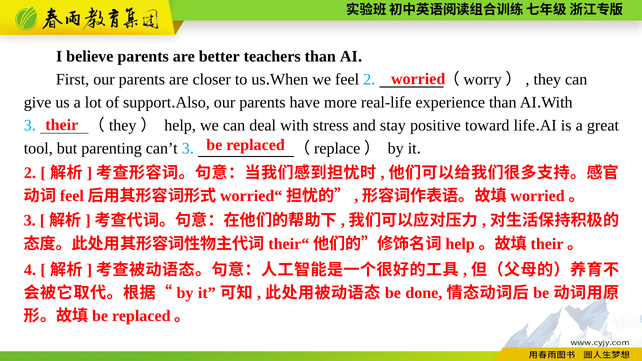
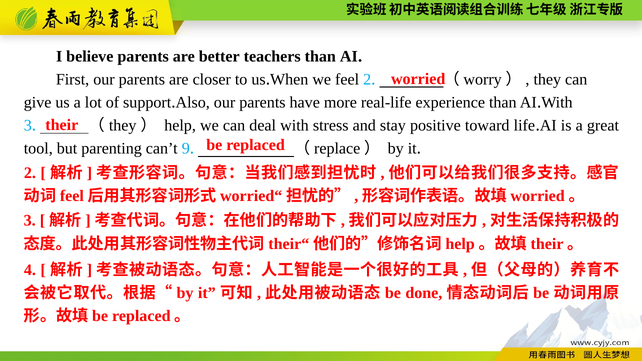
can’t 3: 3 -> 9
